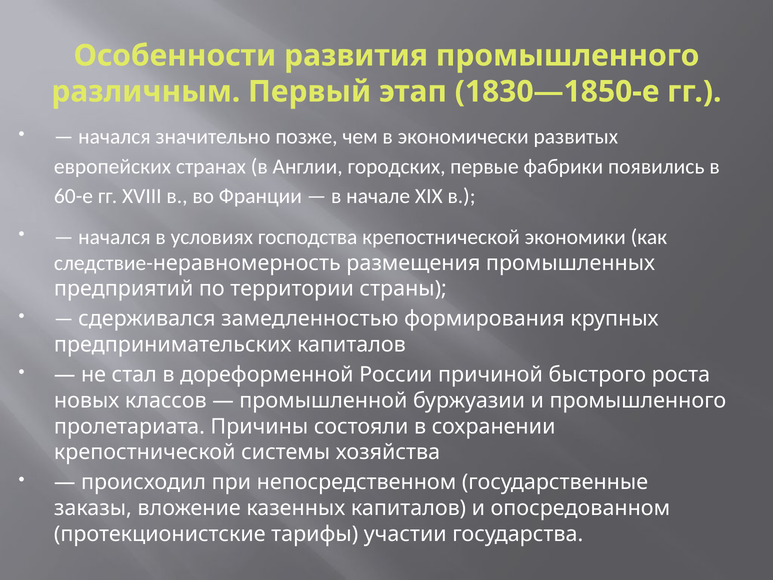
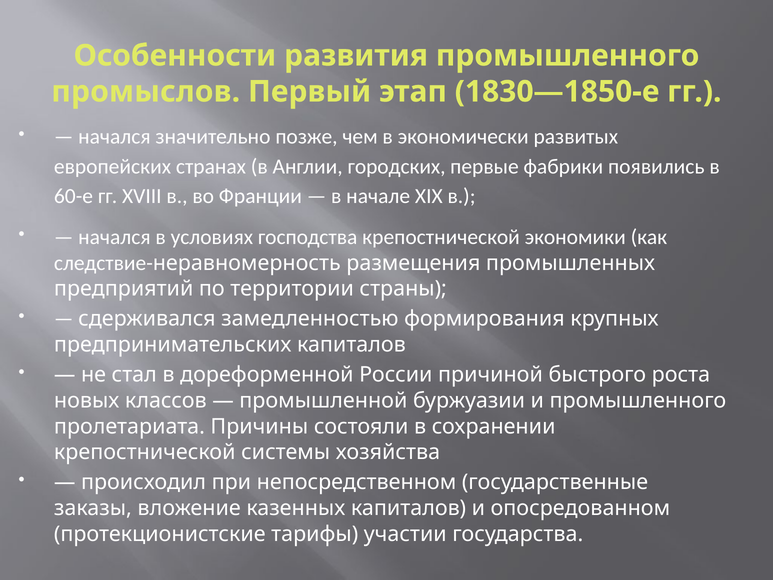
различным: различным -> промыслов
